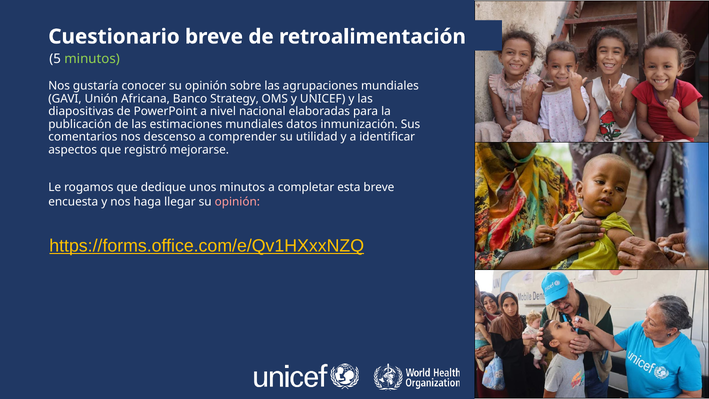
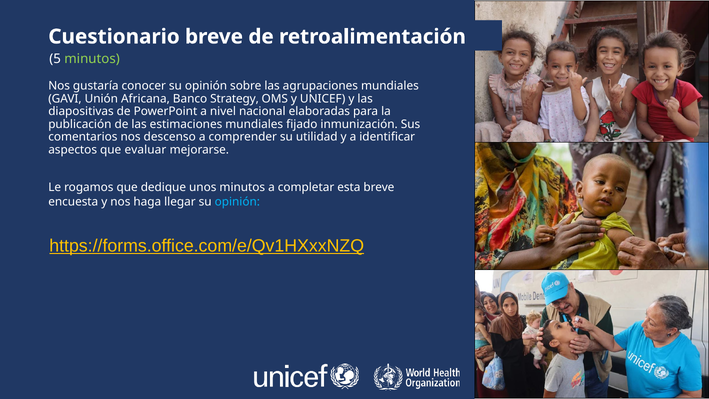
datos: datos -> fijado
registró: registró -> evaluar
opinión at (237, 202) colour: pink -> light blue
